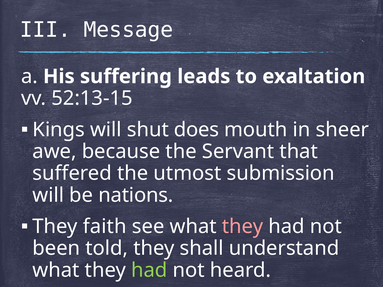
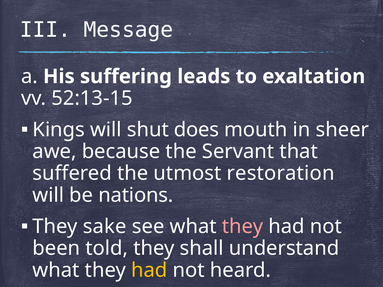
submission: submission -> restoration
faith: faith -> sake
had at (149, 270) colour: light green -> yellow
